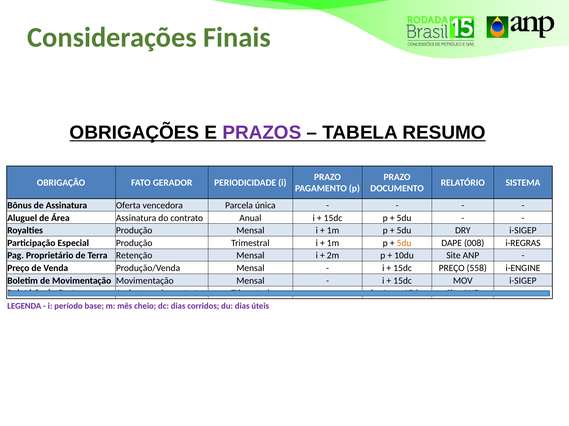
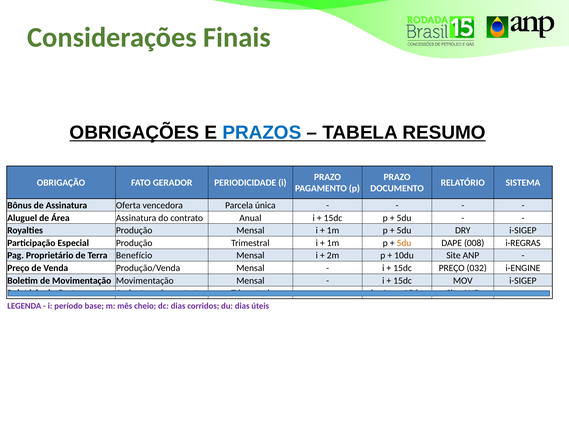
PRAZOS colour: purple -> blue
Retenção: Retenção -> Benefício
558: 558 -> 032
